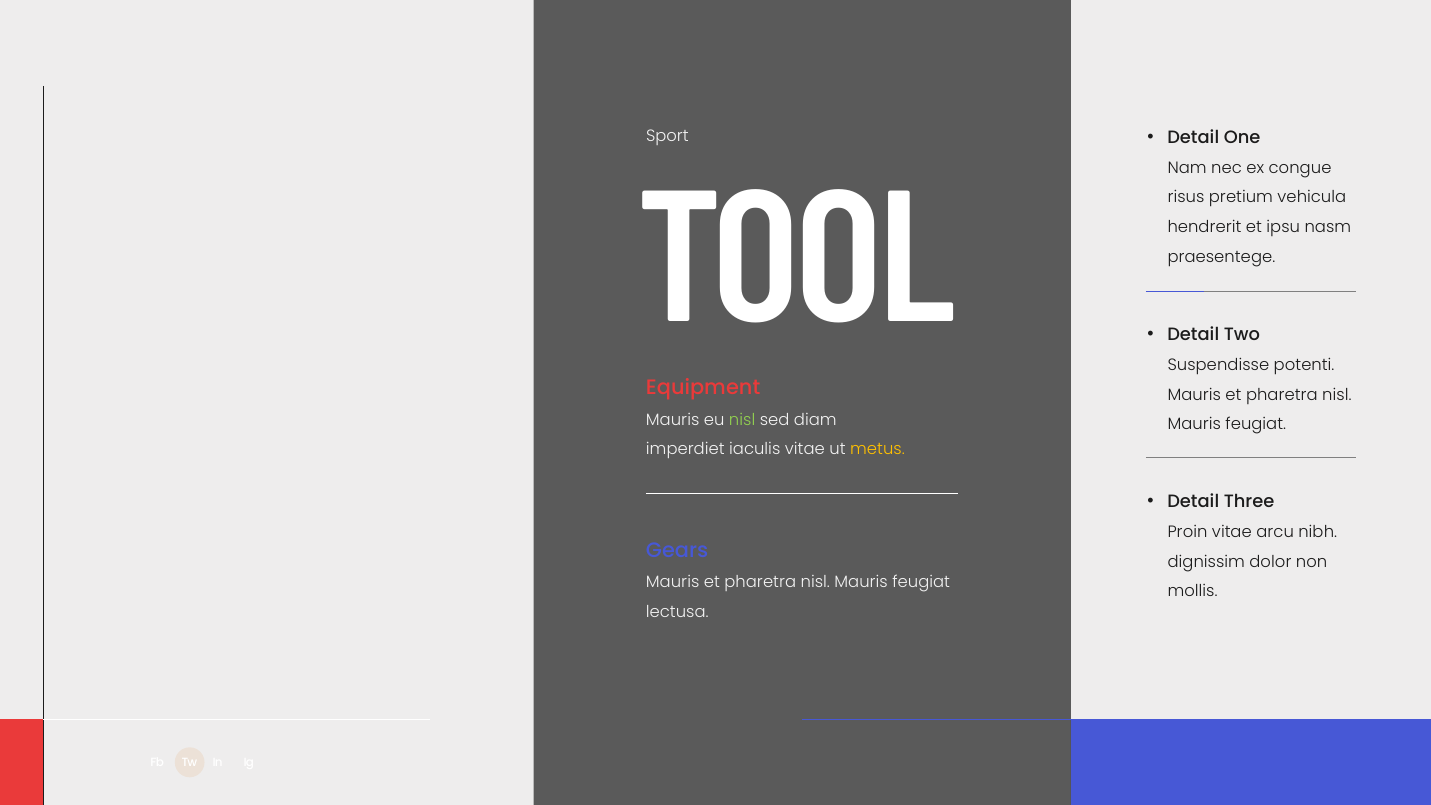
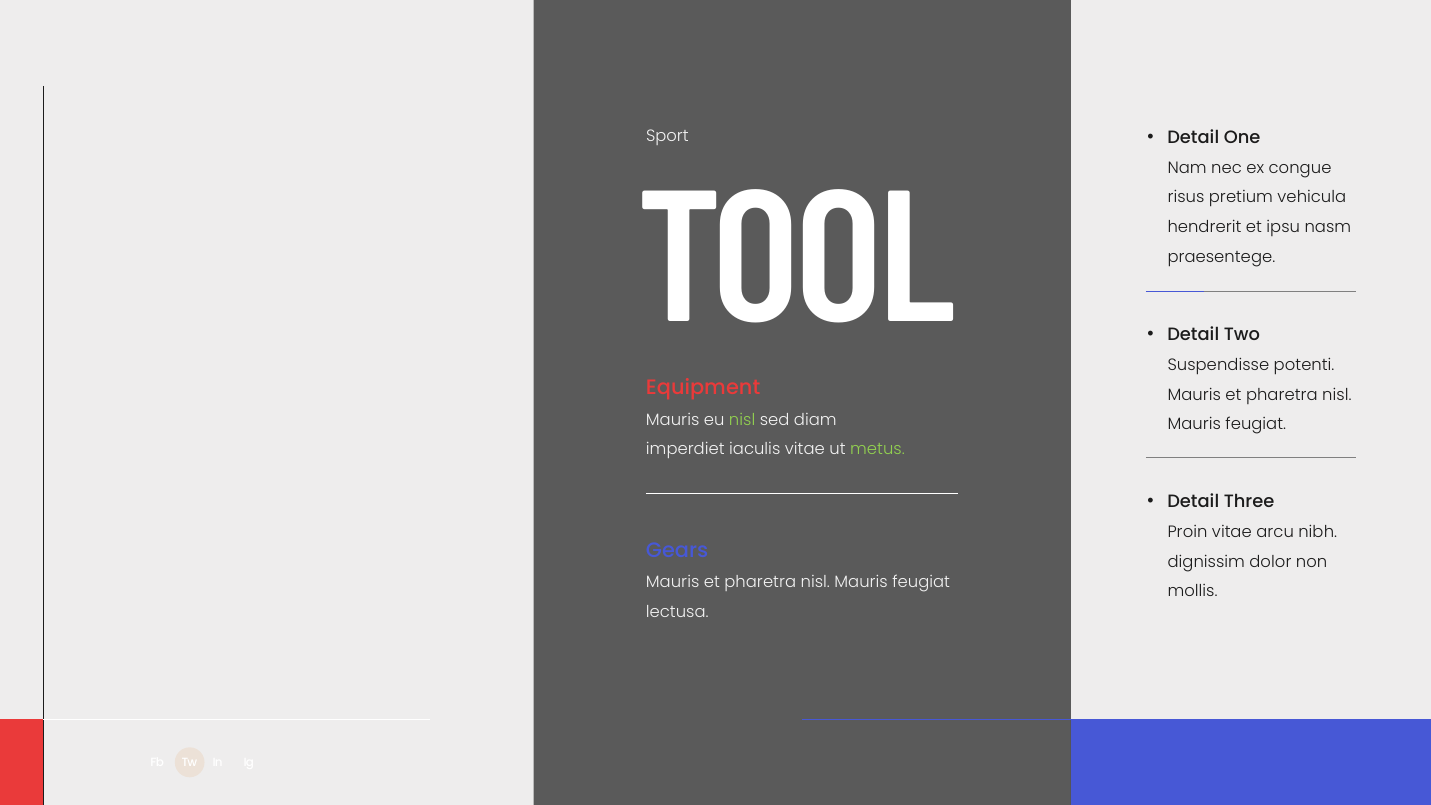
metus colour: yellow -> light green
